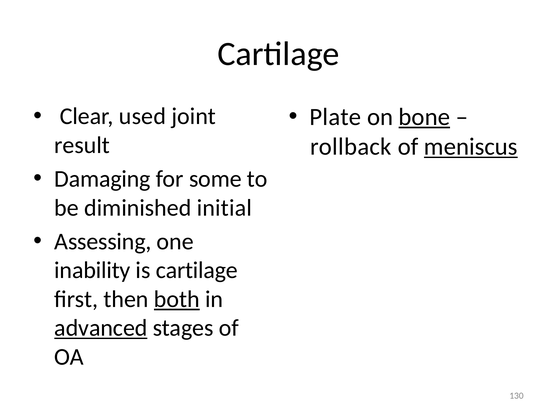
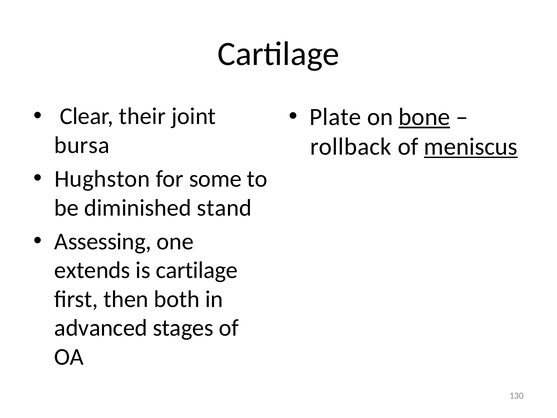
used: used -> their
result: result -> bursa
Damaging: Damaging -> Hughston
initial: initial -> stand
inability: inability -> extends
both underline: present -> none
advanced underline: present -> none
